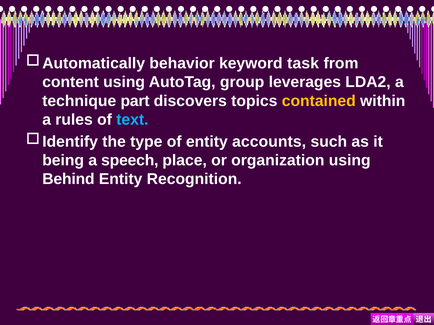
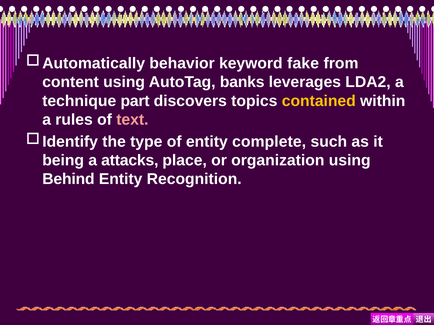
task: task -> fake
group: group -> banks
text colour: light blue -> pink
accounts: accounts -> complete
speech: speech -> attacks
